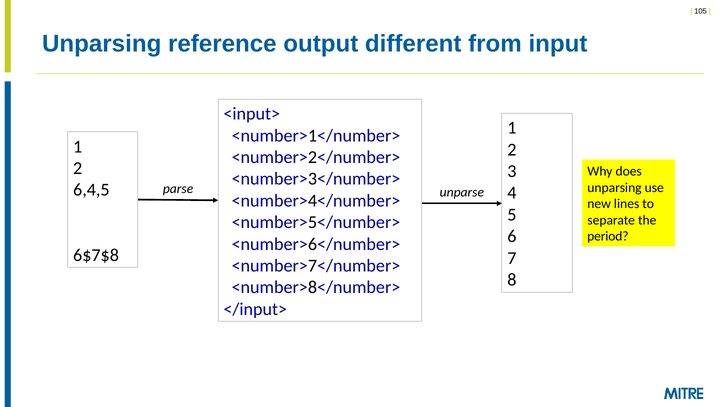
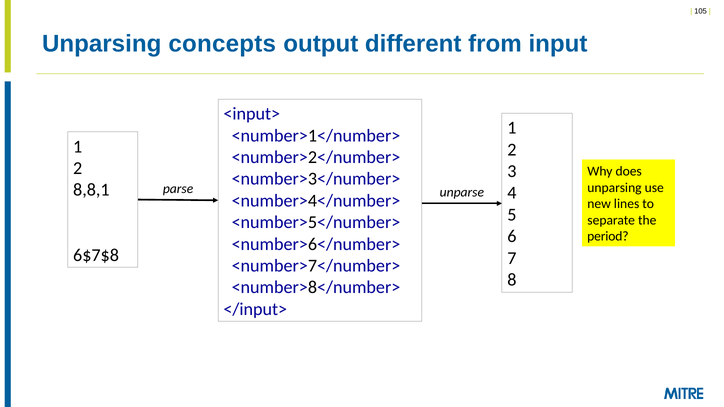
reference: reference -> concepts
6,4,5: 6,4,5 -> 8,8,1
